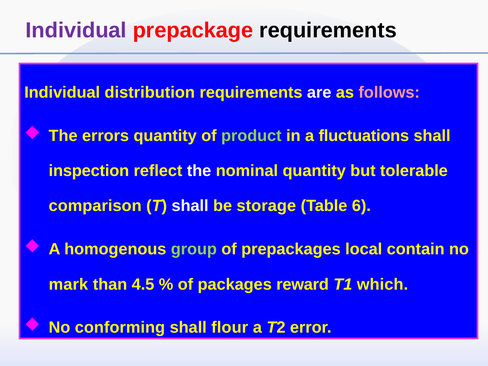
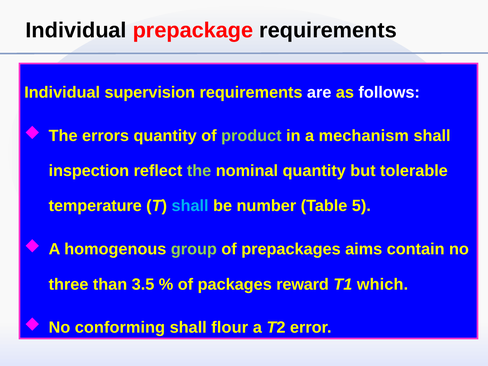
Individual at (76, 30) colour: purple -> black
distribution: distribution -> supervision
follows colour: pink -> white
fluctuations: fluctuations -> mechanism
the at (199, 171) colour: white -> light green
comparison: comparison -> temperature
shall at (190, 206) colour: white -> light blue
storage: storage -> number
6: 6 -> 5
local: local -> aims
mark: mark -> three
4.5: 4.5 -> 3.5
